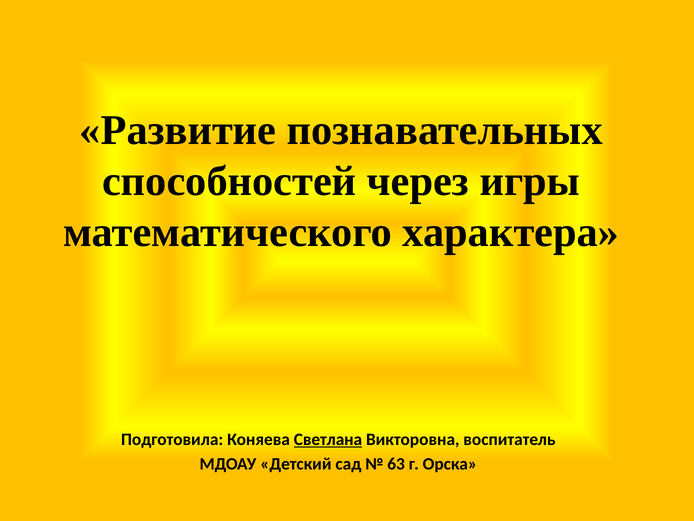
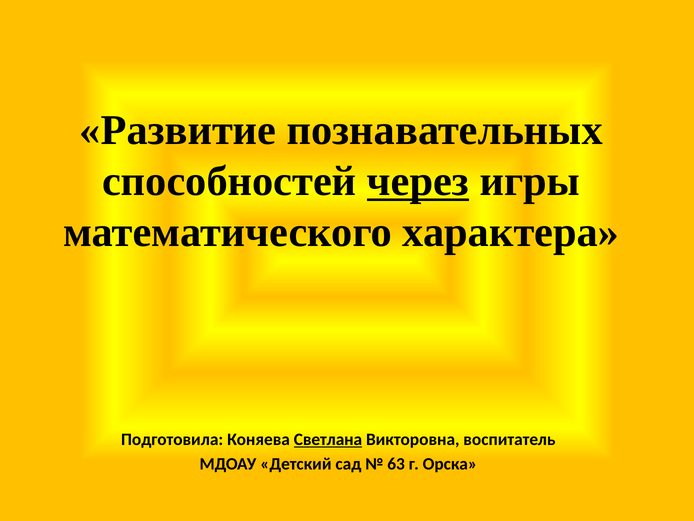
через underline: none -> present
